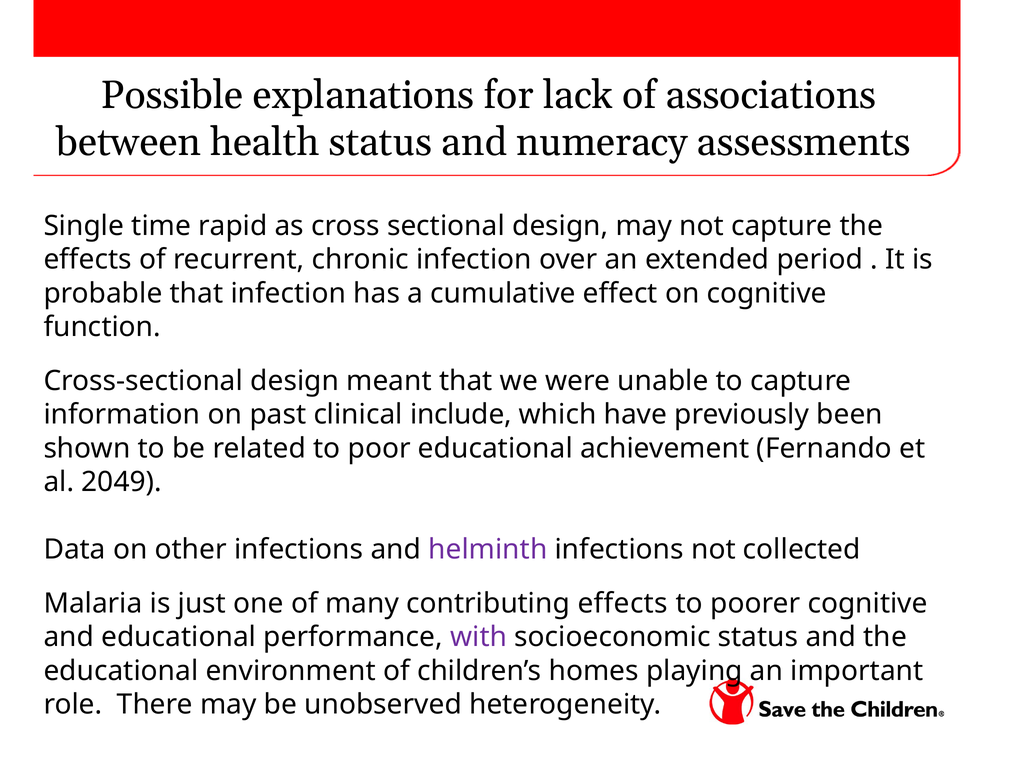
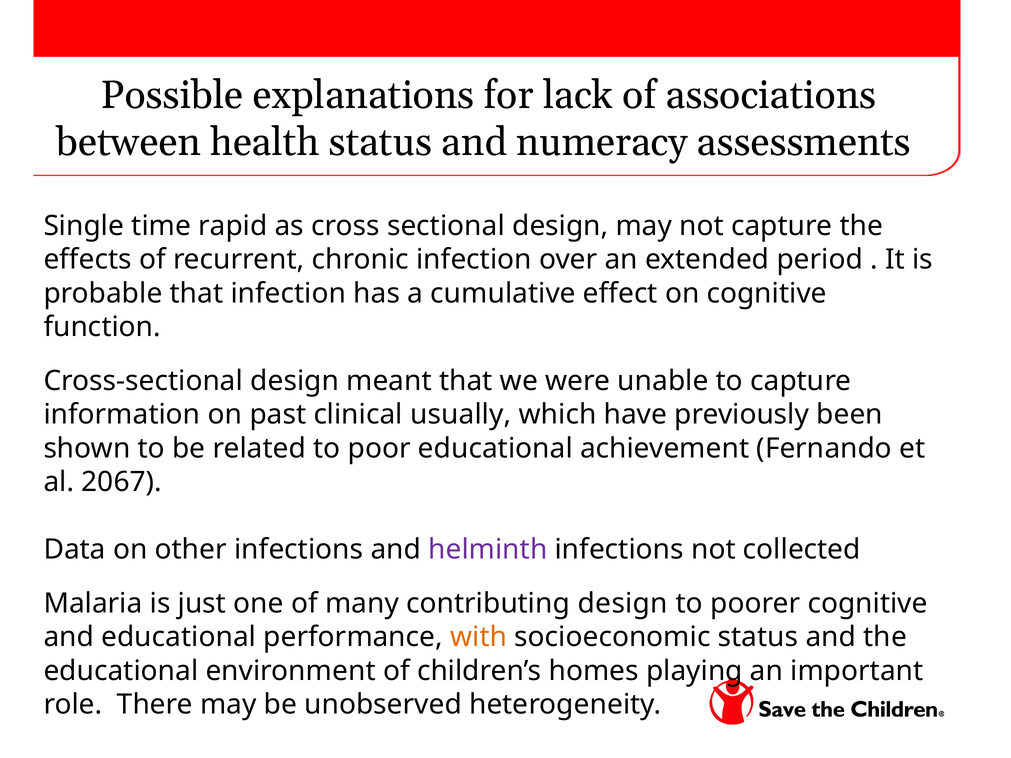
include: include -> usually
2049: 2049 -> 2067
contributing effects: effects -> design
with colour: purple -> orange
